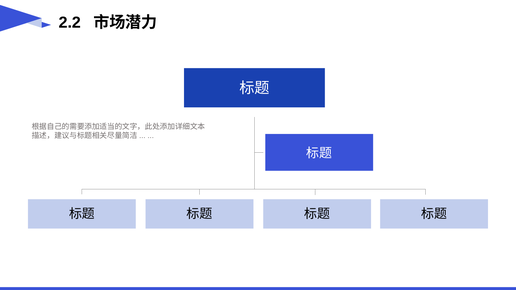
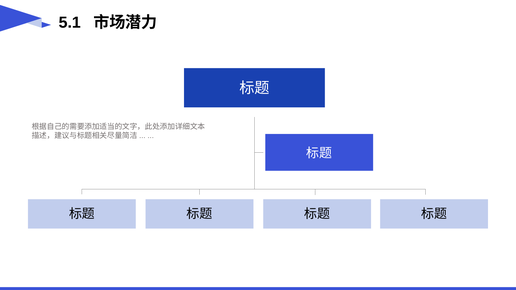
2.2: 2.2 -> 5.1
